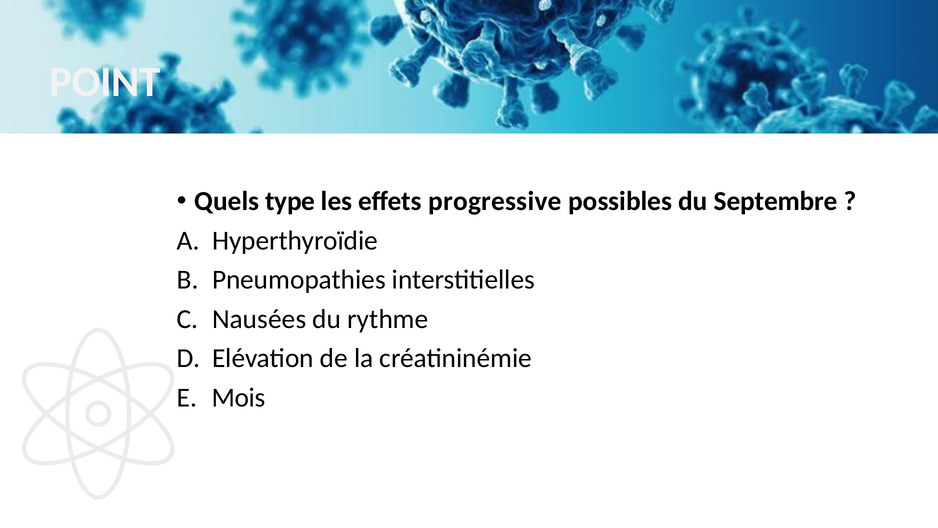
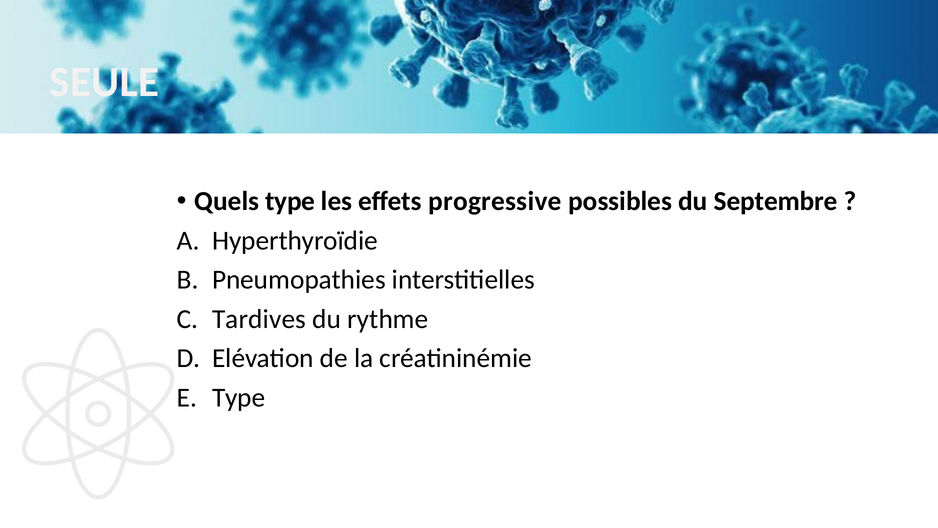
POINT: POINT -> SEULE
Nausées: Nausées -> Tardives
Mois at (239, 397): Mois -> Type
